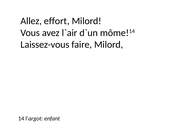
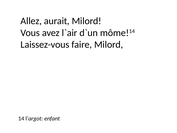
effort: effort -> aurait
